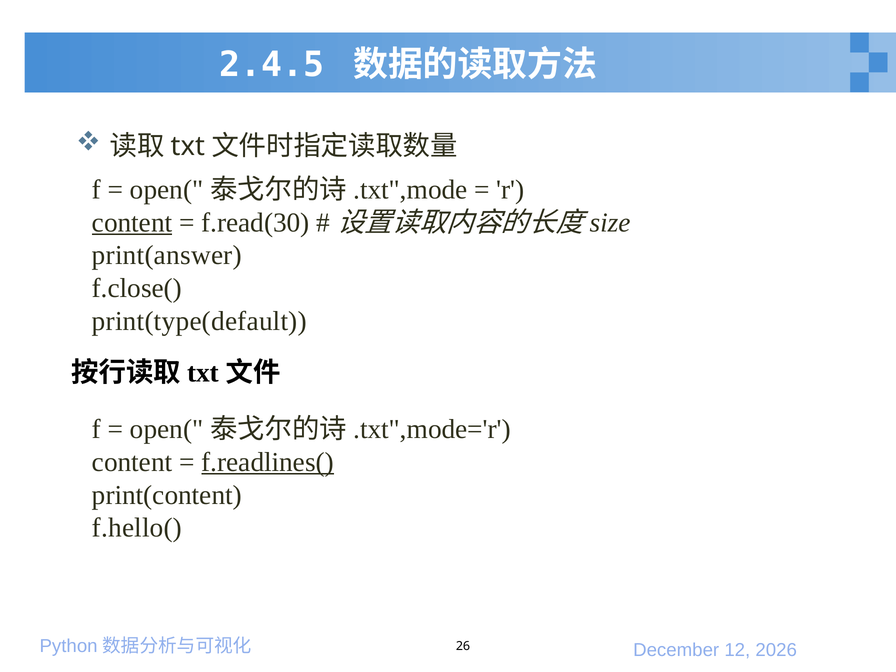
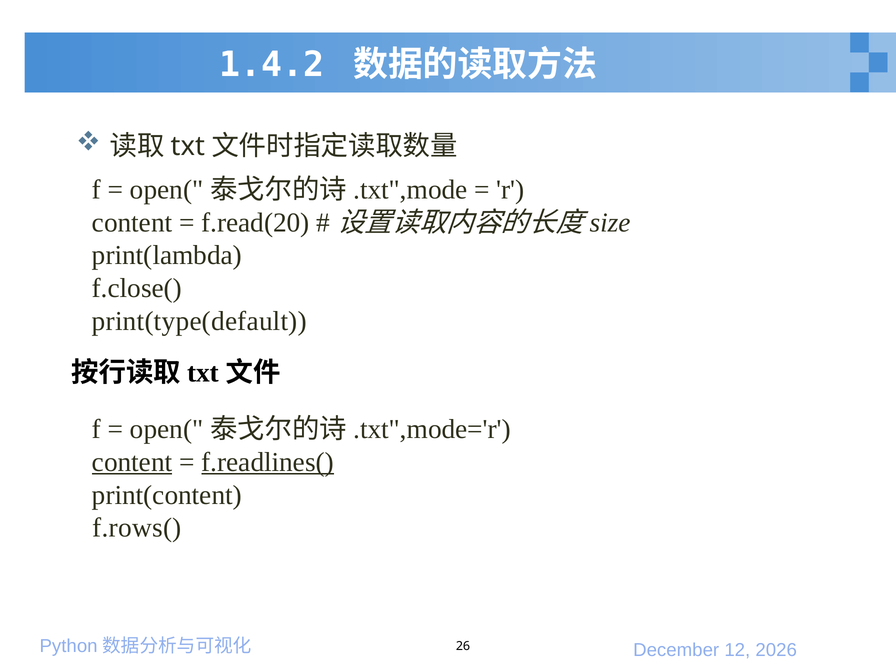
2.4.5: 2.4.5 -> 1.4.2
content at (132, 223) underline: present -> none
f.read(30: f.read(30 -> f.read(20
print(answer: print(answer -> print(lambda
content at (132, 462) underline: none -> present
f.hello(: f.hello( -> f.rows(
